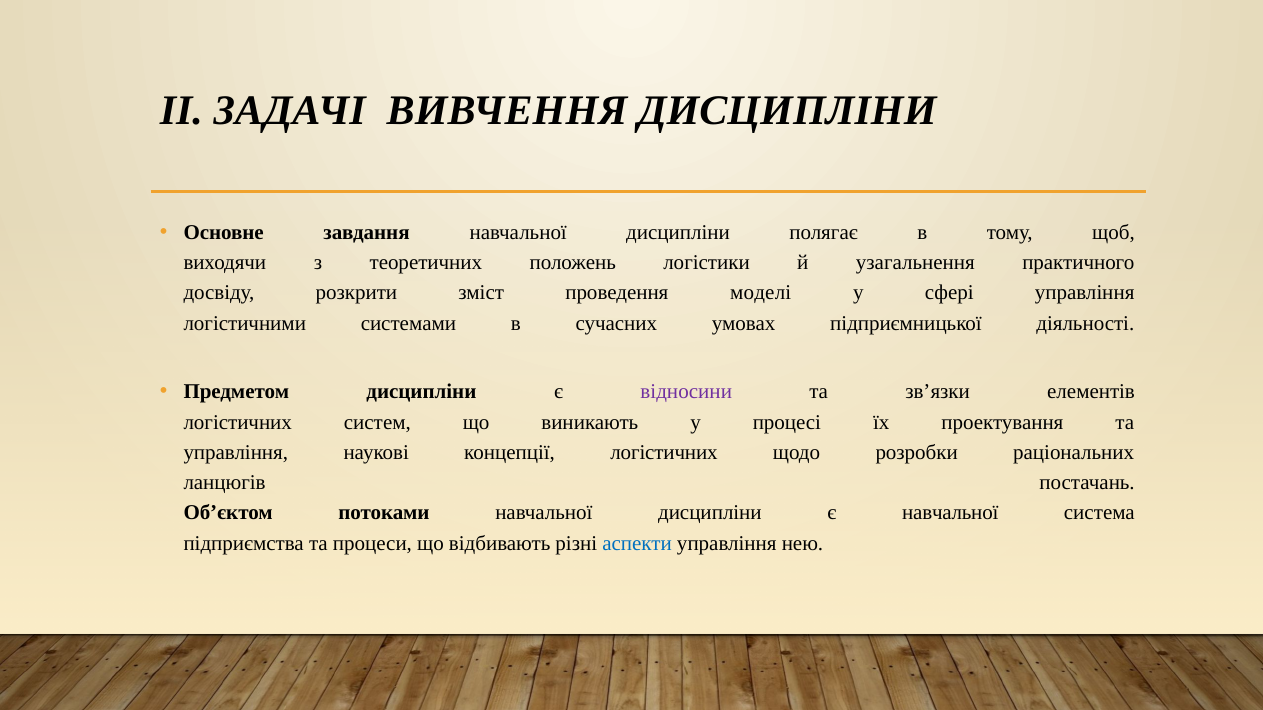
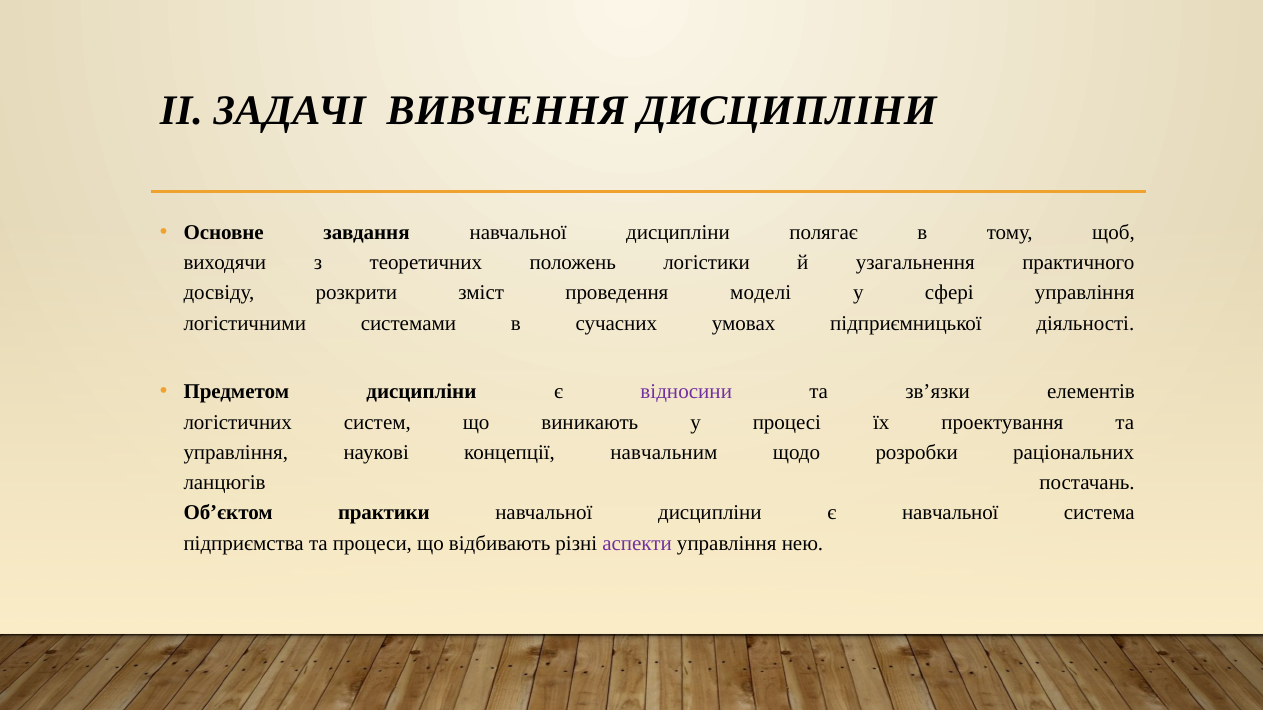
концепції логістичних: логістичних -> навчальним
потоками: потоками -> практики
аспекти colour: blue -> purple
